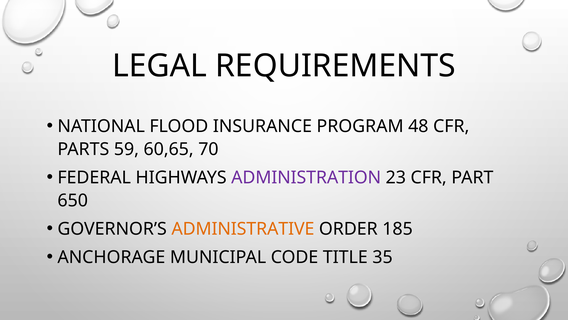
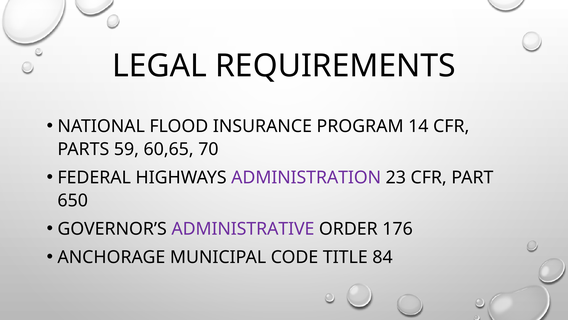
48: 48 -> 14
ADMINISTRATIVE colour: orange -> purple
185: 185 -> 176
35: 35 -> 84
